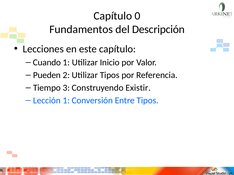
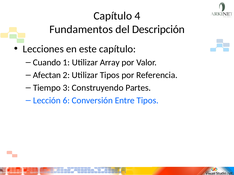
0: 0 -> 4
Inicio: Inicio -> Array
Pueden: Pueden -> Afectan
Existir: Existir -> Partes
Lección 1: 1 -> 6
